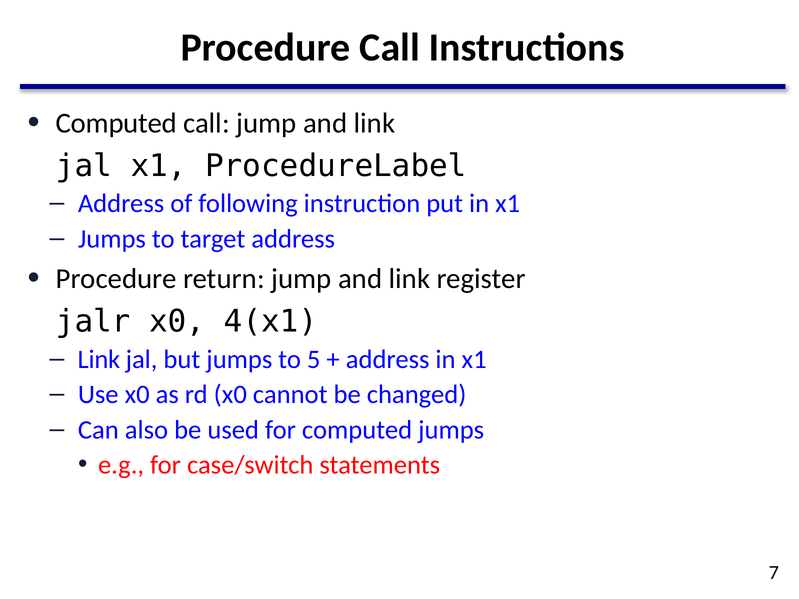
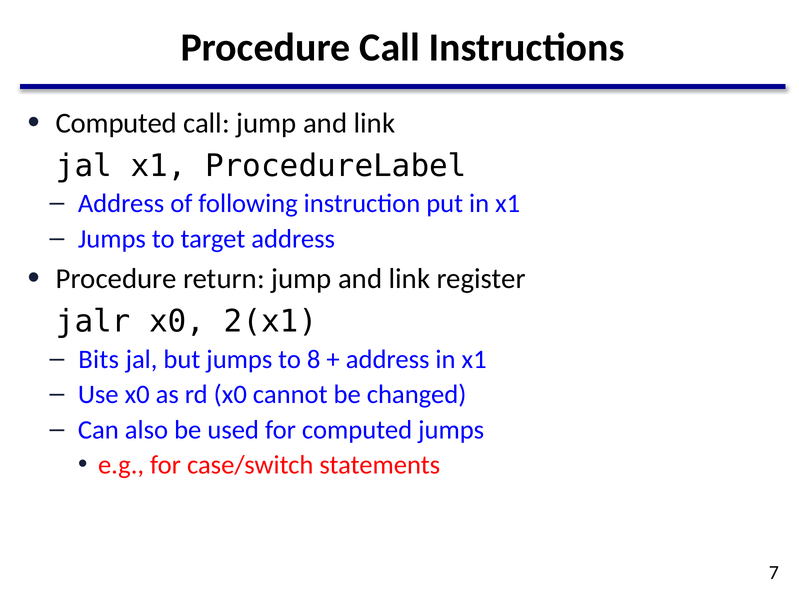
4(x1: 4(x1 -> 2(x1
Link at (99, 359): Link -> Bits
5: 5 -> 8
